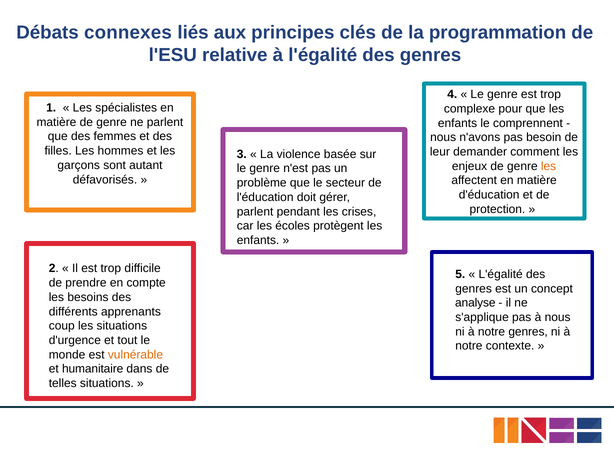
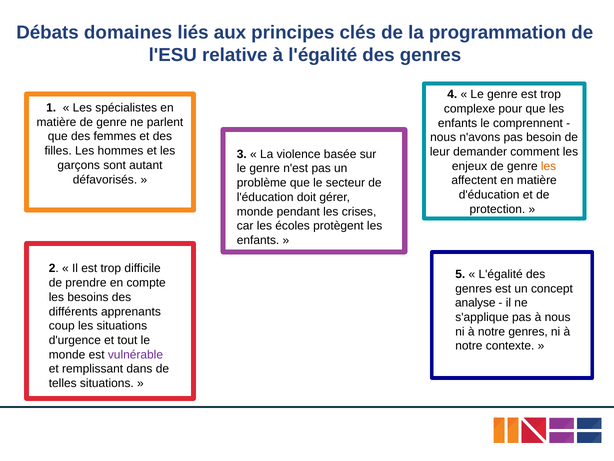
connexes: connexes -> domaines
parlent at (255, 211): parlent -> monde
vulnérable colour: orange -> purple
humanitaire: humanitaire -> remplissant
